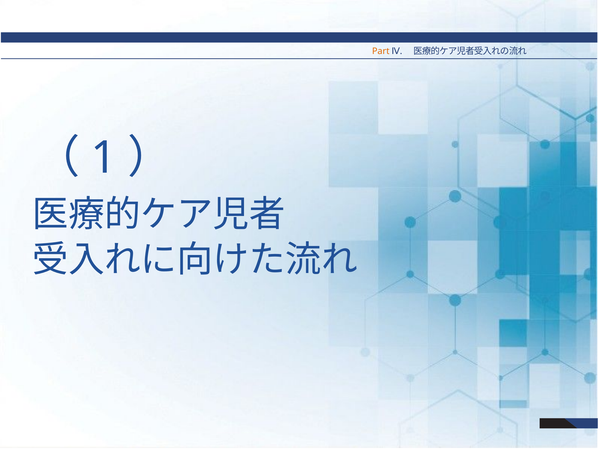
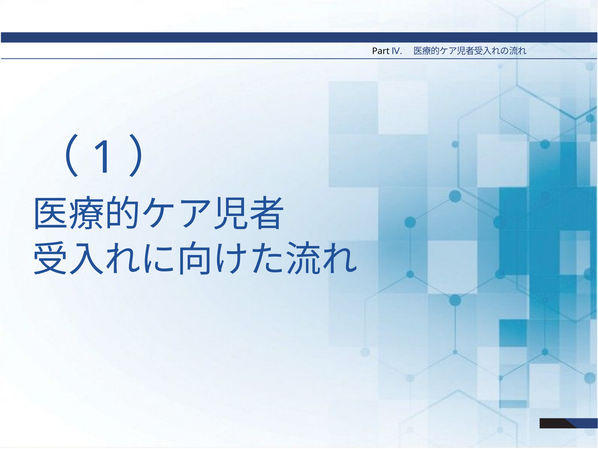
Part colour: orange -> black
